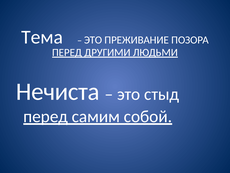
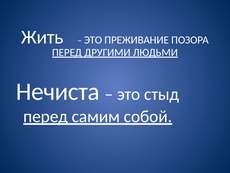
Тема: Тема -> Жить
